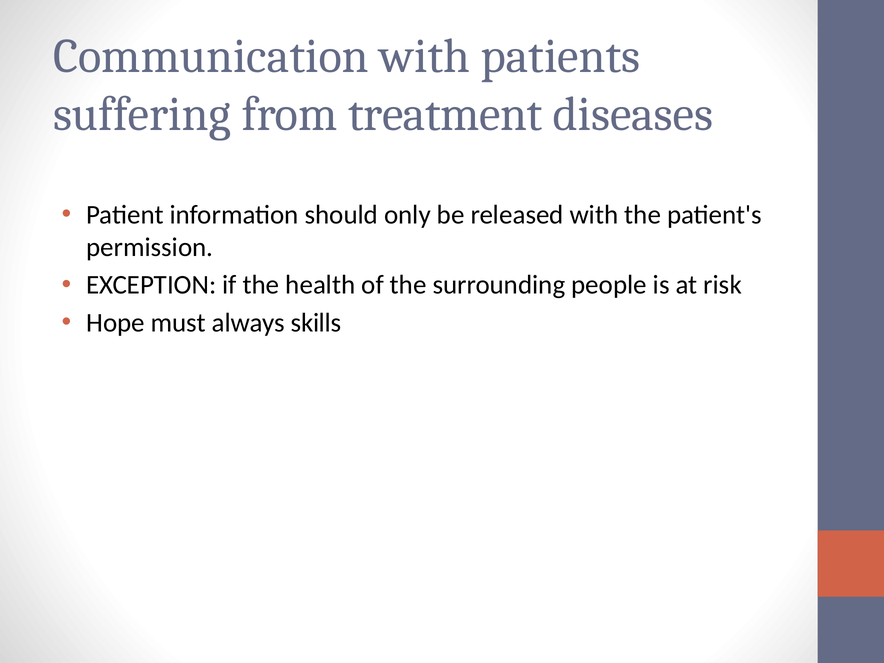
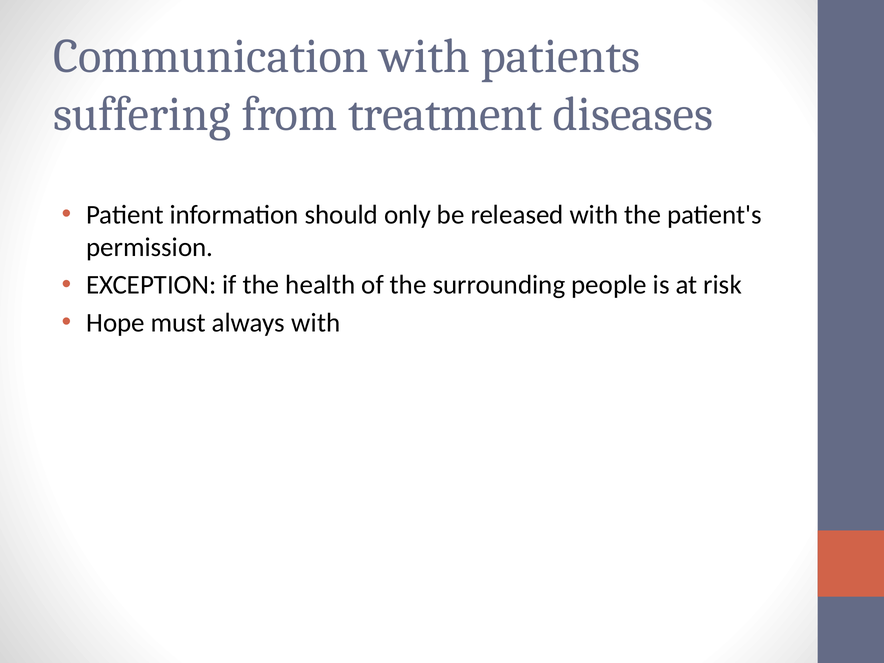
always skills: skills -> with
